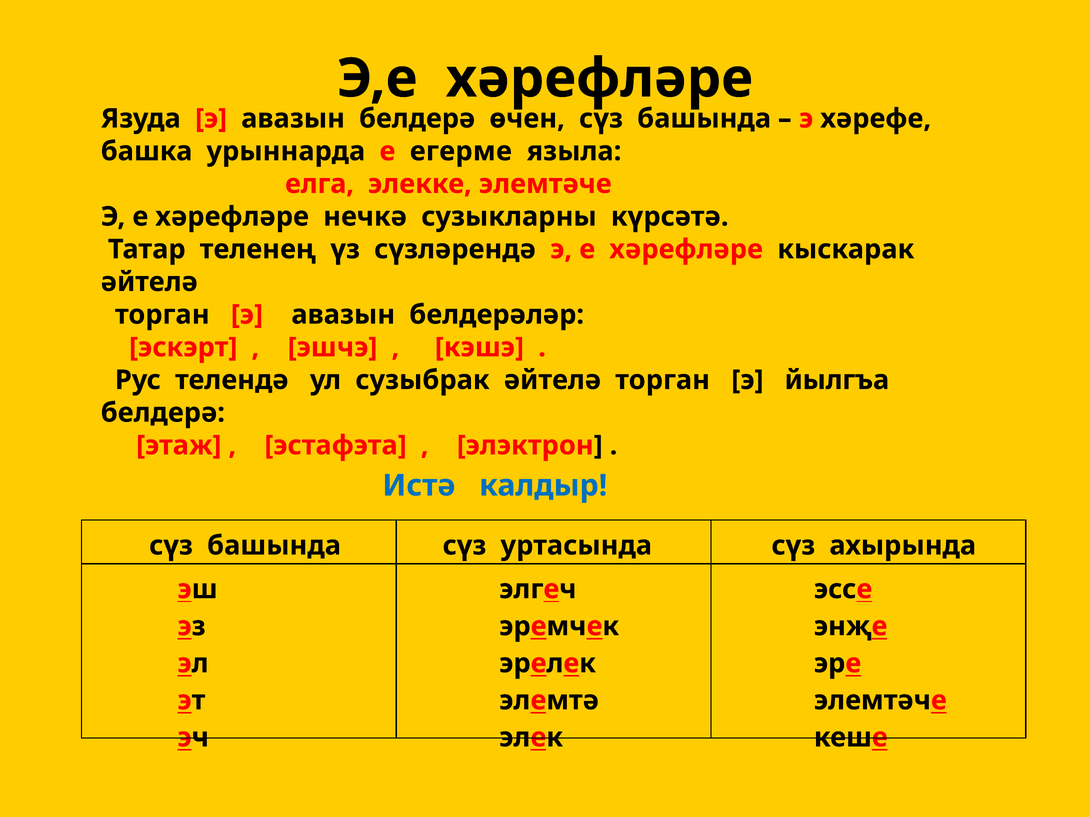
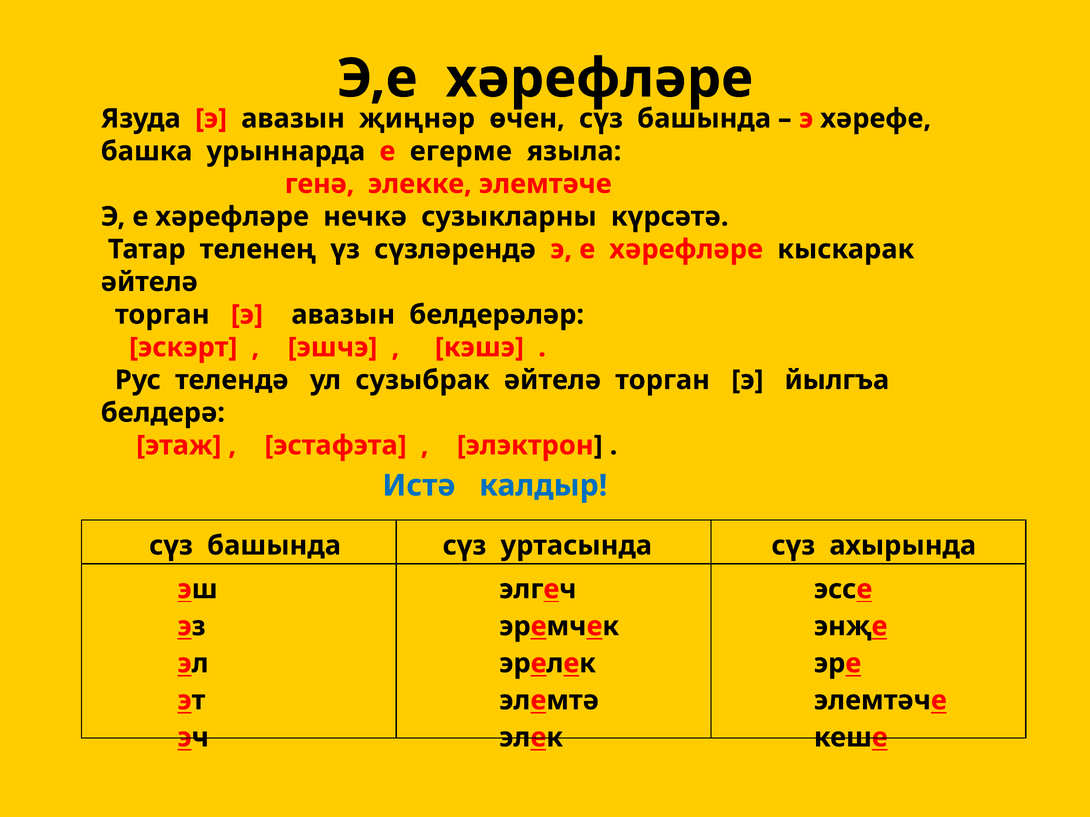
авазын белдерә: белдерә -> җиңнәр
елга: елга -> генә
